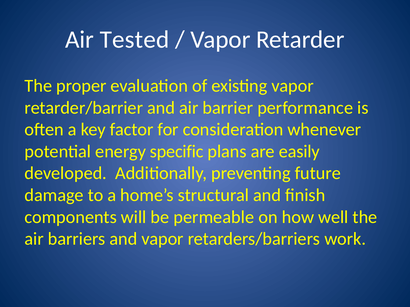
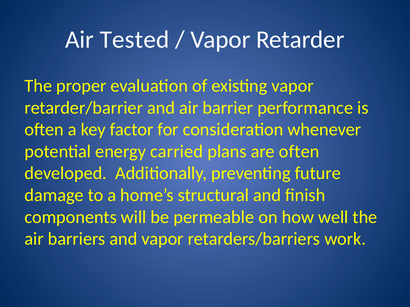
specific: specific -> carried
are easily: easily -> often
